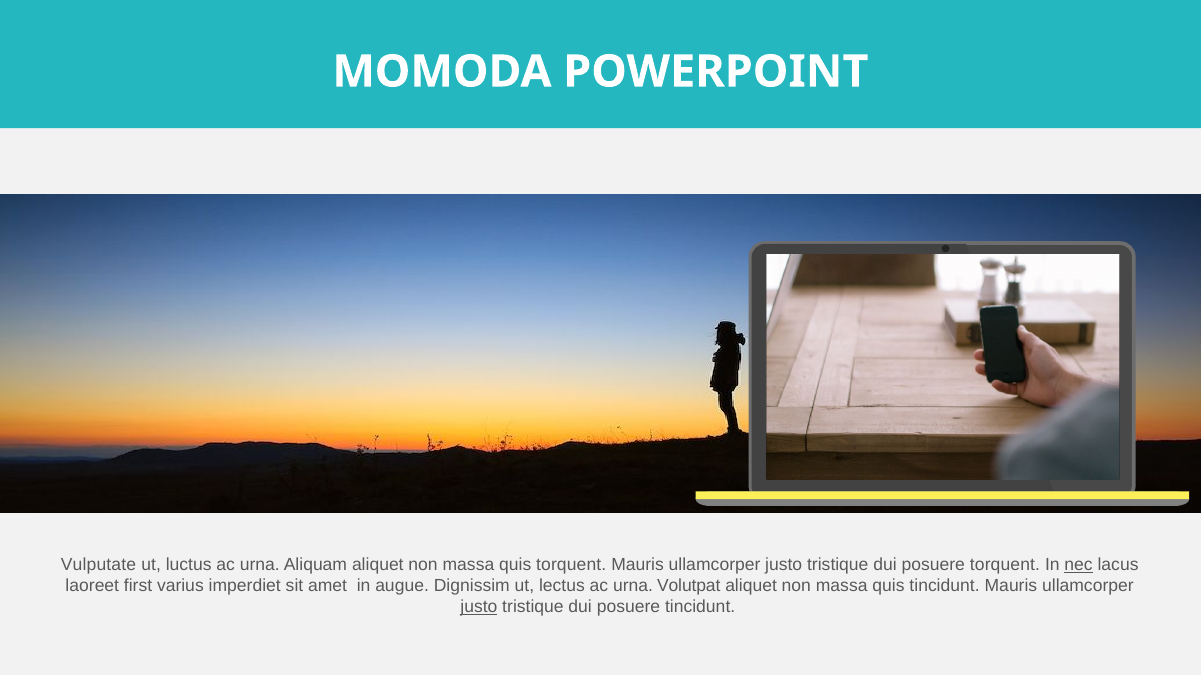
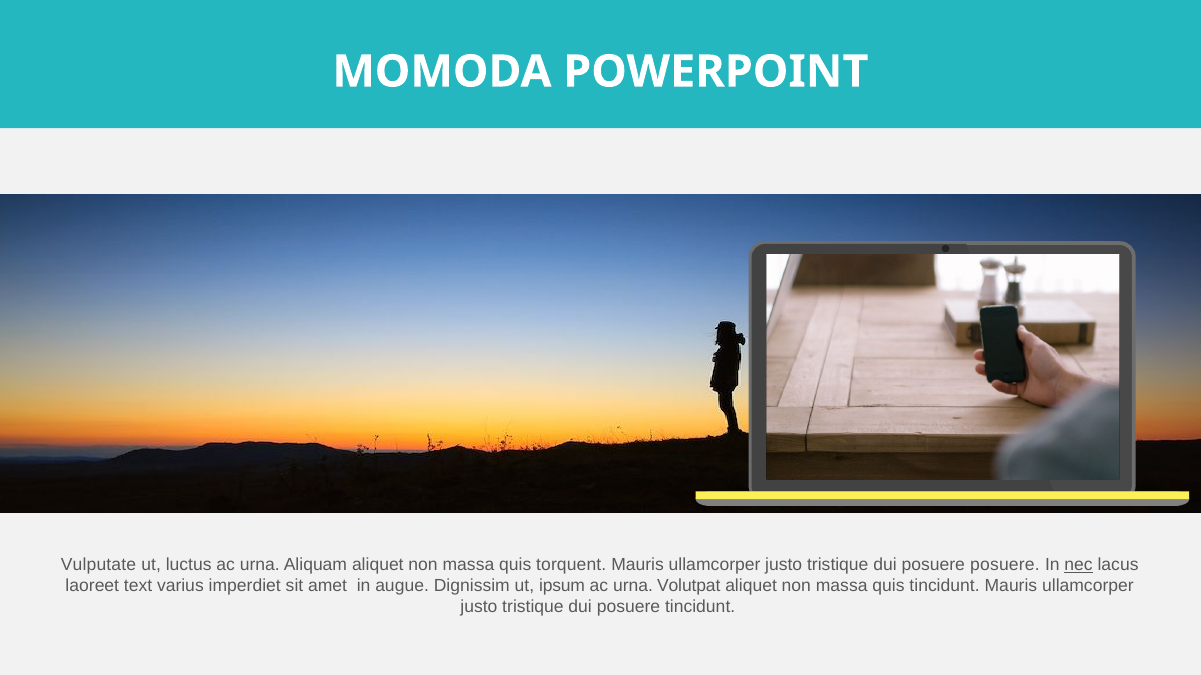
posuere torquent: torquent -> posuere
first: first -> text
lectus: lectus -> ipsum
justo at (479, 607) underline: present -> none
